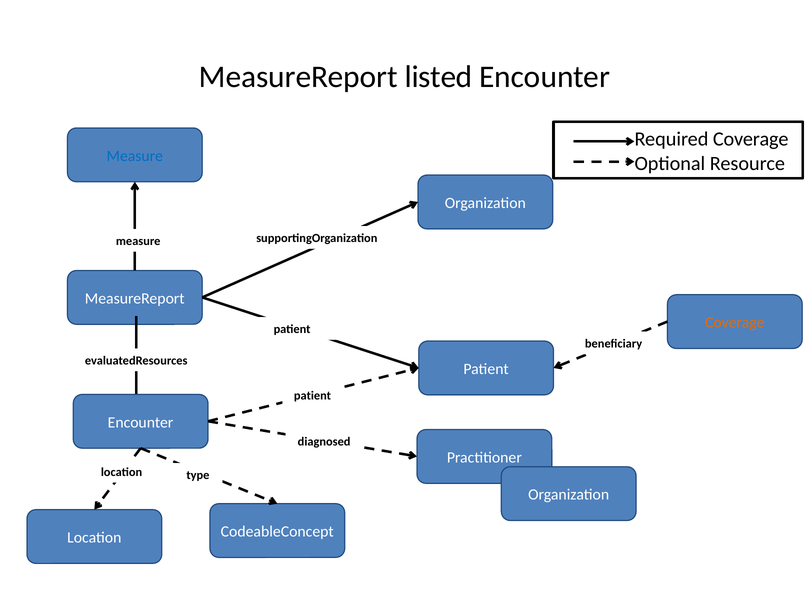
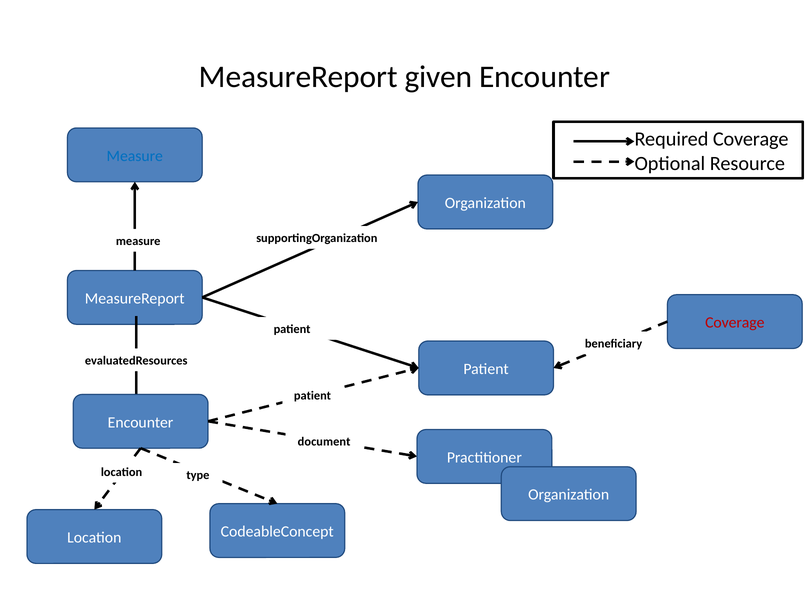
listed: listed -> given
Coverage at (735, 323) colour: orange -> red
diagnosed: diagnosed -> document
